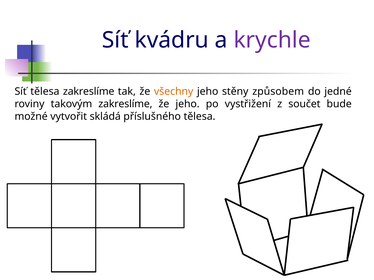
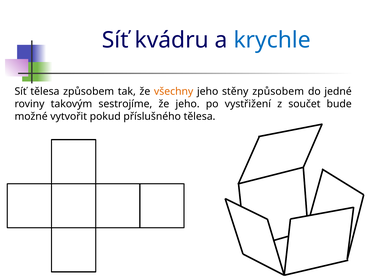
krychle colour: purple -> blue
tělesa zakreslíme: zakreslíme -> způsobem
takovým zakreslíme: zakreslíme -> sestrojíme
skládá: skládá -> pokud
